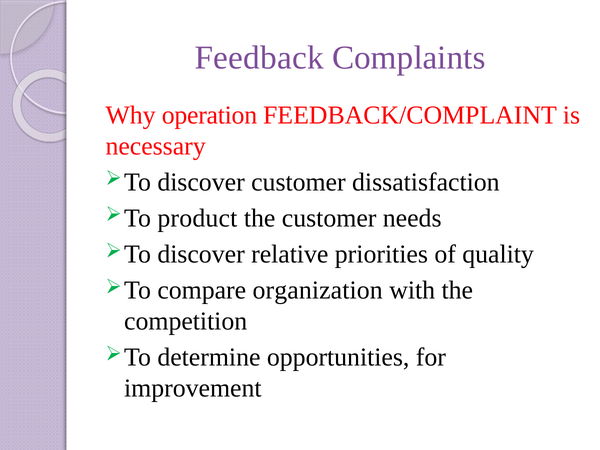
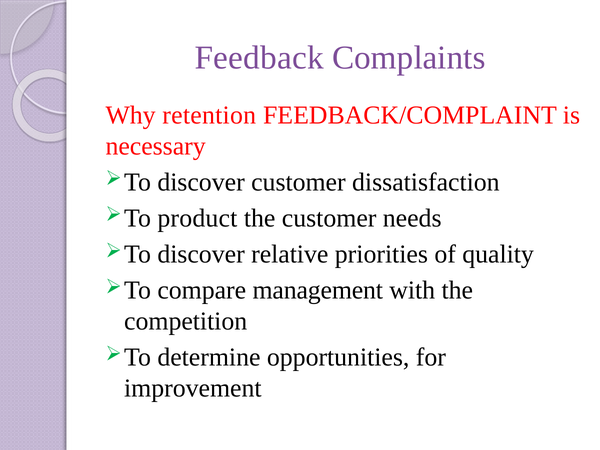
operation: operation -> retention
organization: organization -> management
